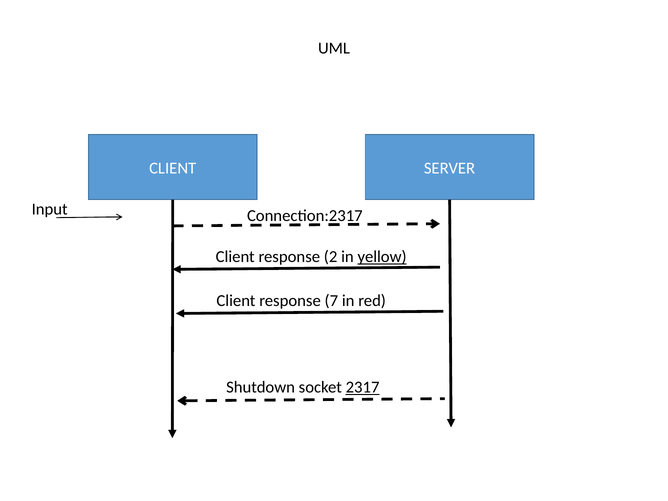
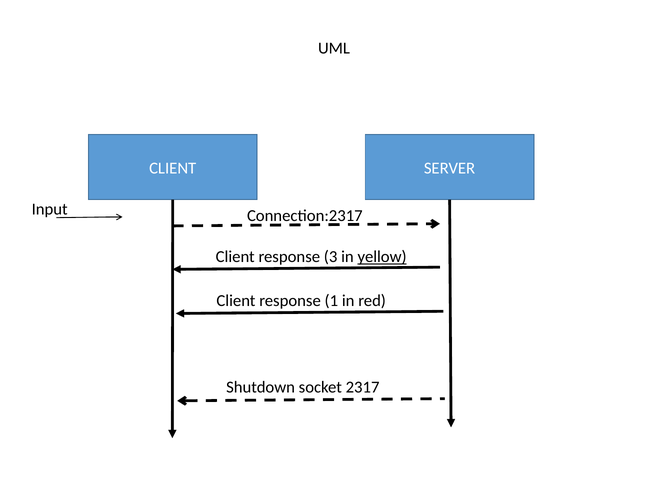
2: 2 -> 3
7: 7 -> 1
2317 underline: present -> none
